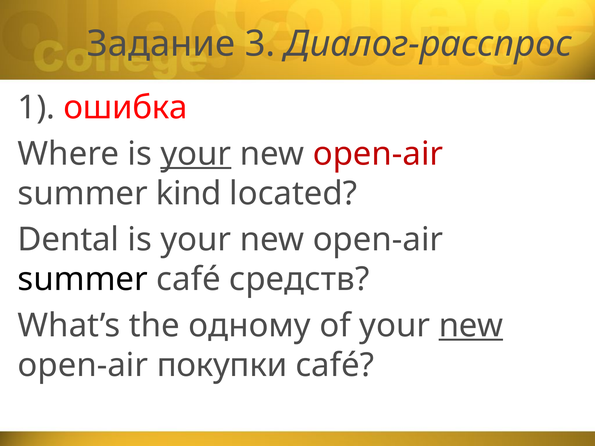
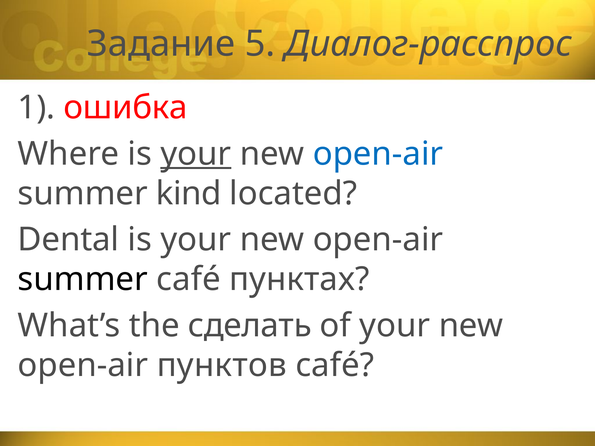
3: 3 -> 5
open-air at (378, 154) colour: red -> blue
средств: средств -> пунктах
одному: одному -> сделать
new at (471, 326) underline: present -> none
покупки: покупки -> пунктов
